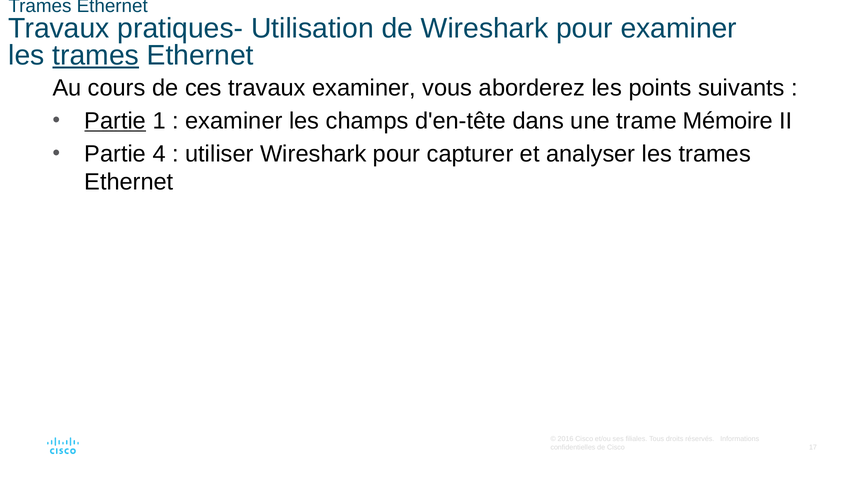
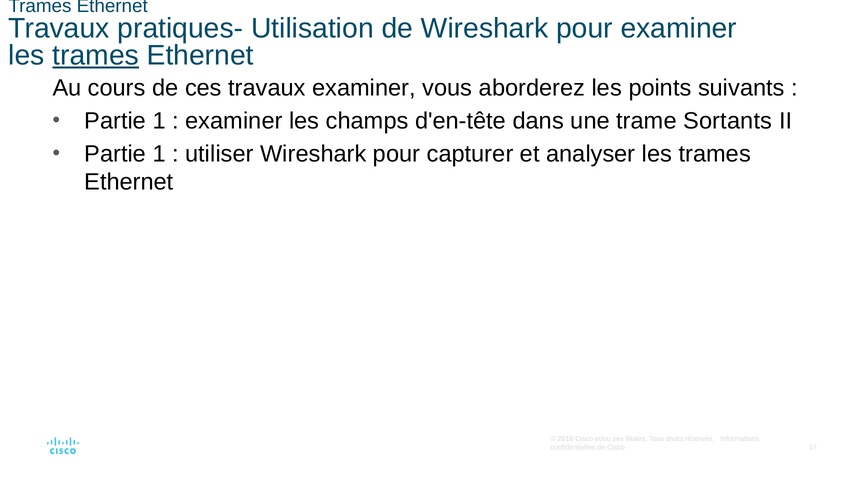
Partie at (115, 121) underline: present -> none
Mémoire: Mémoire -> Sortants
4 at (159, 154): 4 -> 1
